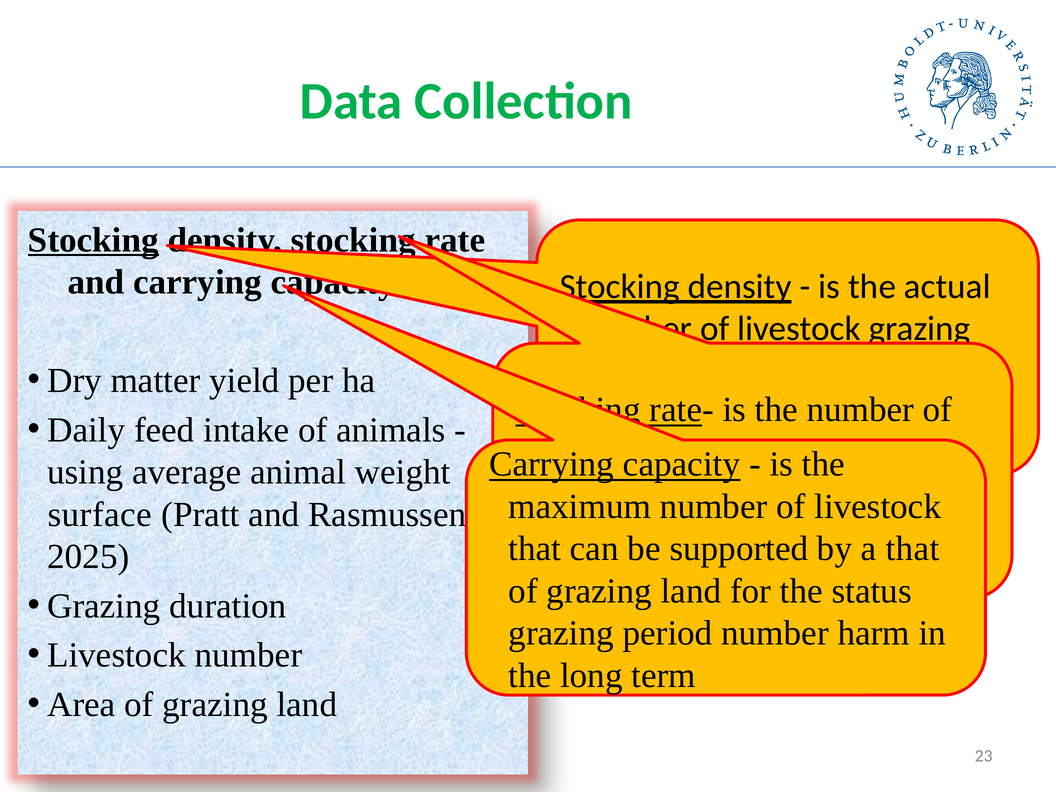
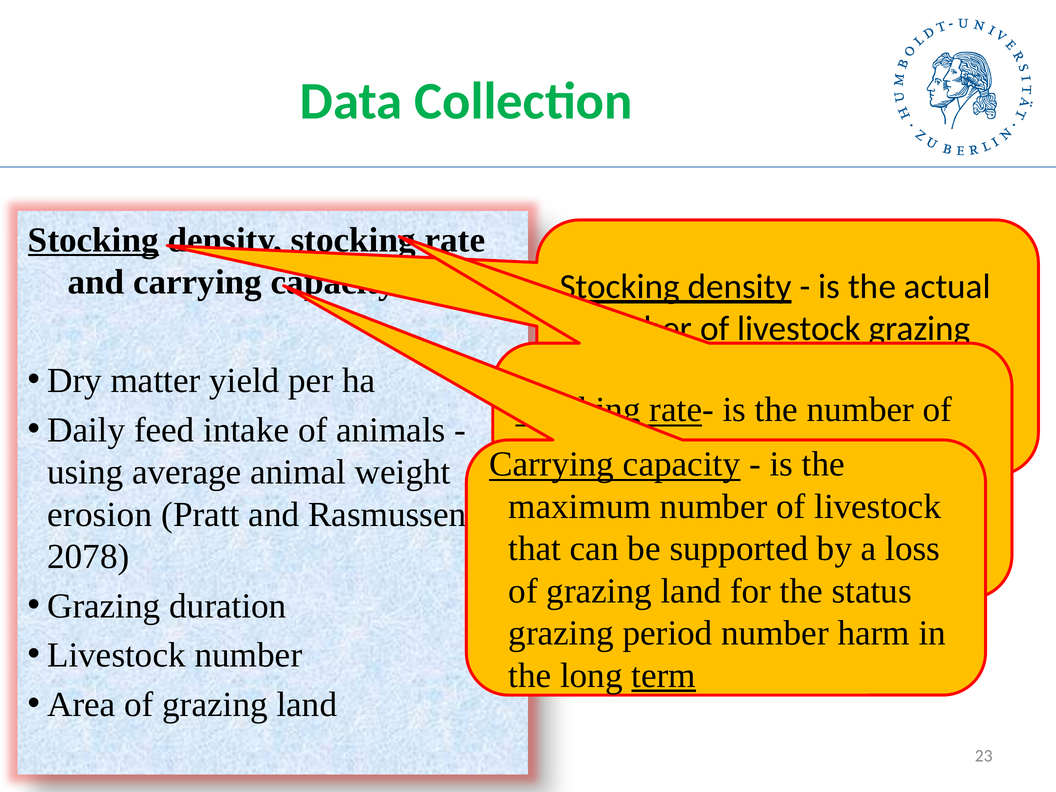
surface: surface -> erosion
a that: that -> loss
2025: 2025 -> 2078
term underline: none -> present
